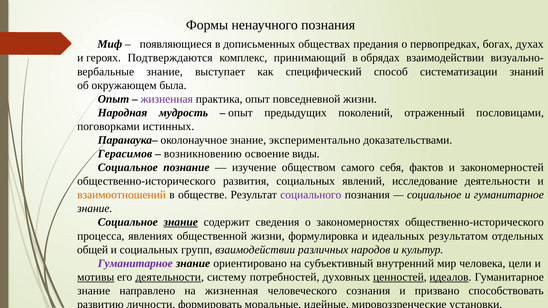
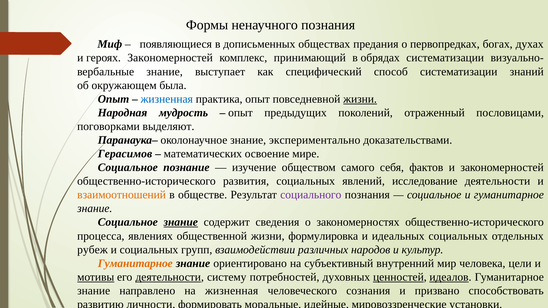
героях Подтверждаются: Подтверждаются -> Закономерностей
обрядах взаимодействии: взаимодействии -> систематизации
жизненная at (167, 99) colour: purple -> blue
жизни at (360, 99) underline: none -> present
истинных: истинных -> выделяют
возникновению: возникновению -> математических
виды: виды -> мире
идеальных результатом: результатом -> социальных
общей: общей -> рубеж
Гуманитарное at (135, 264) colour: purple -> orange
